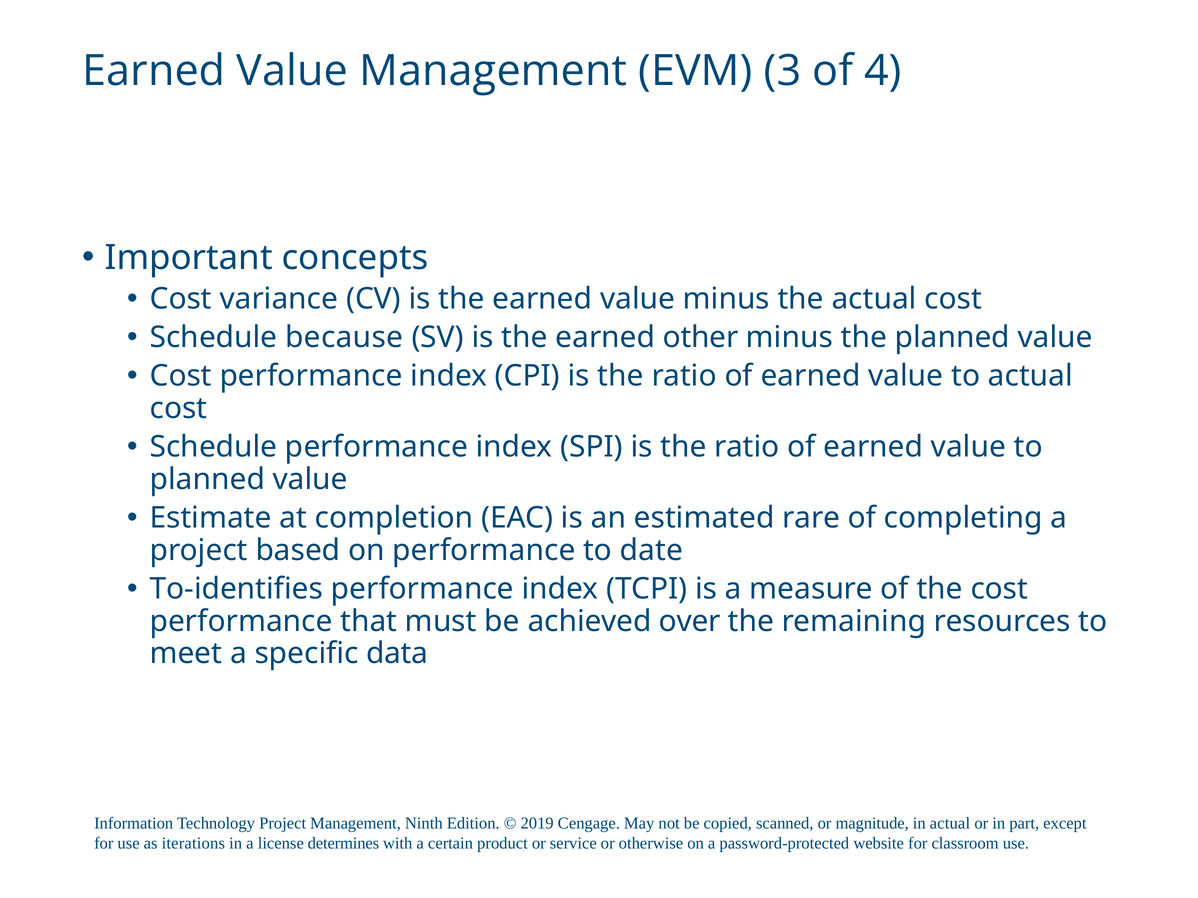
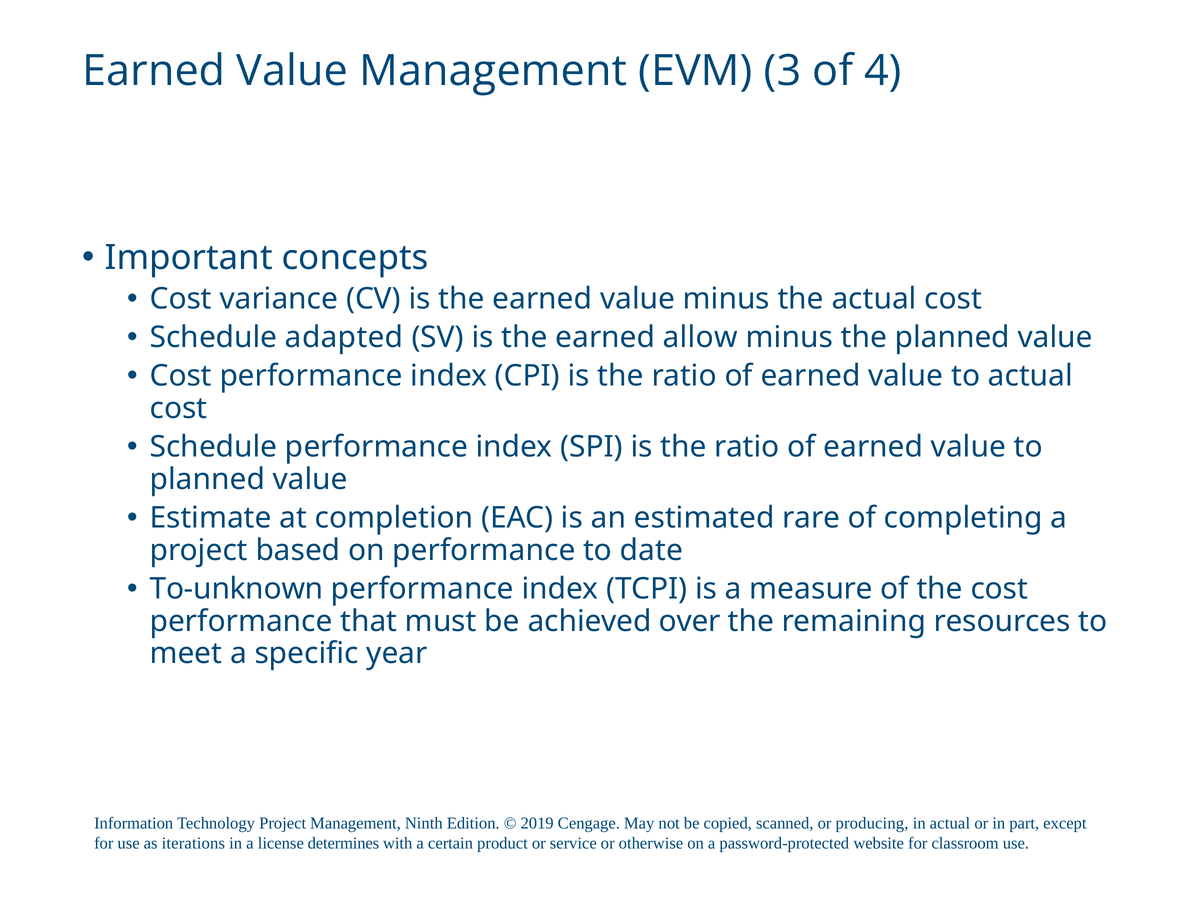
because: because -> adapted
other: other -> allow
To-identifies: To-identifies -> To-unknown
data: data -> year
magnitude: magnitude -> producing
